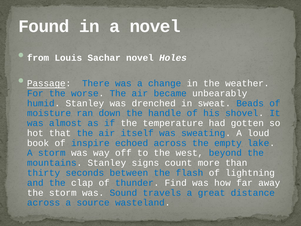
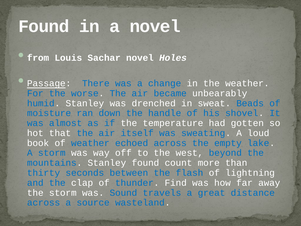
of inspire: inspire -> weather
Stanley signs: signs -> found
